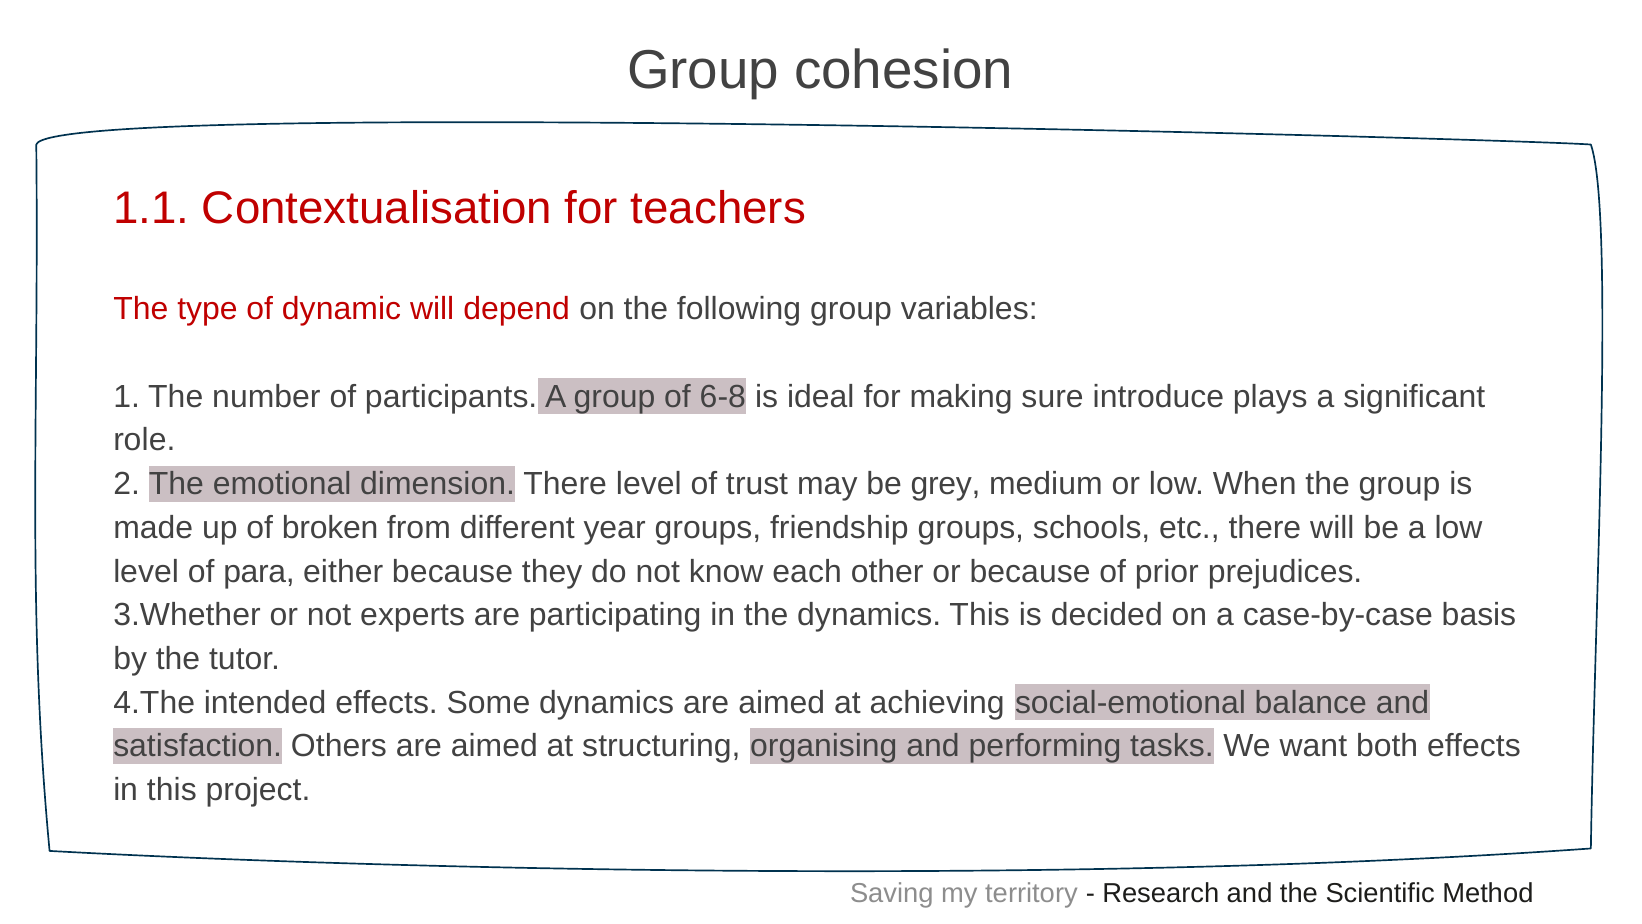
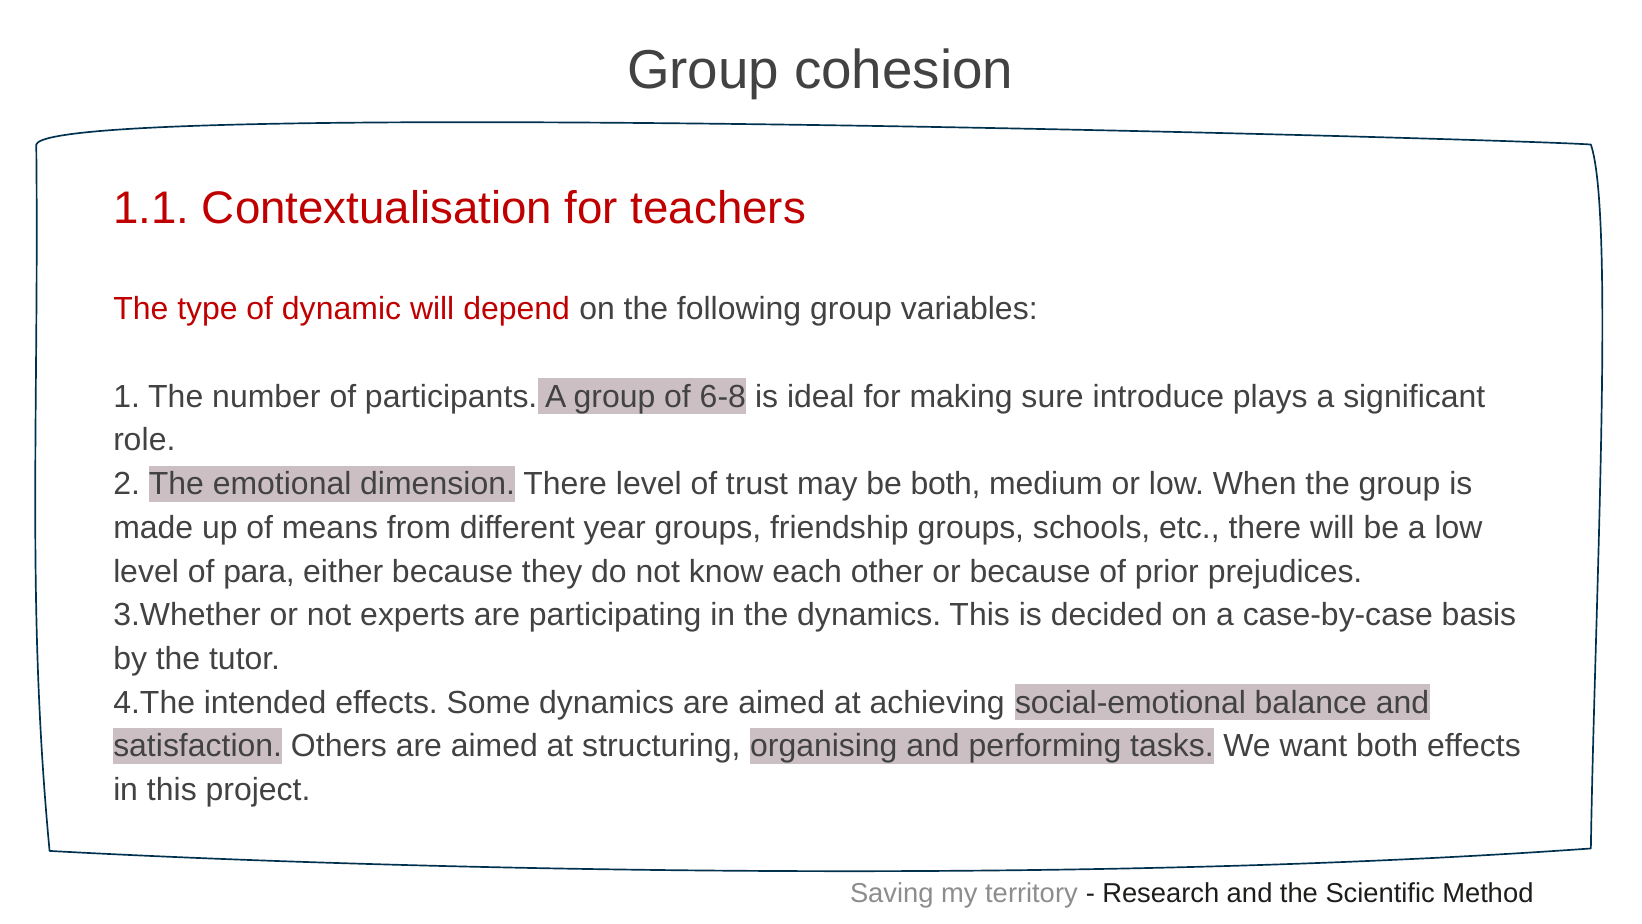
be grey: grey -> both
broken: broken -> means
